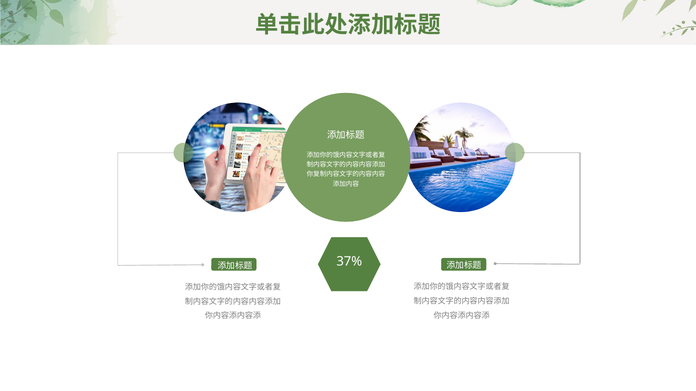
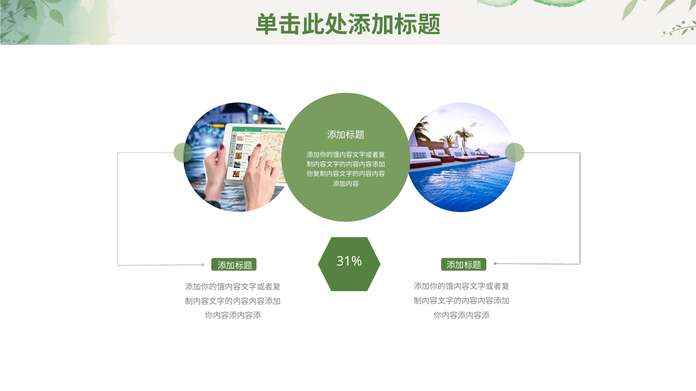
37%: 37% -> 31%
